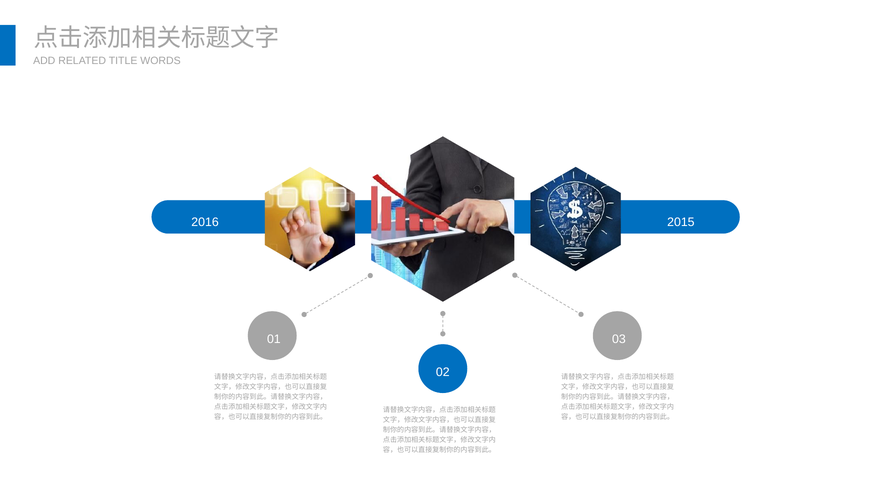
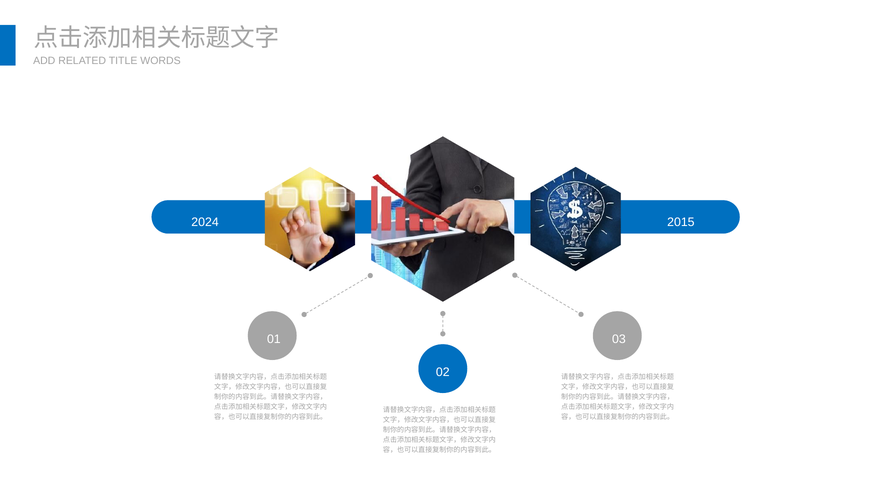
2016: 2016 -> 2024
